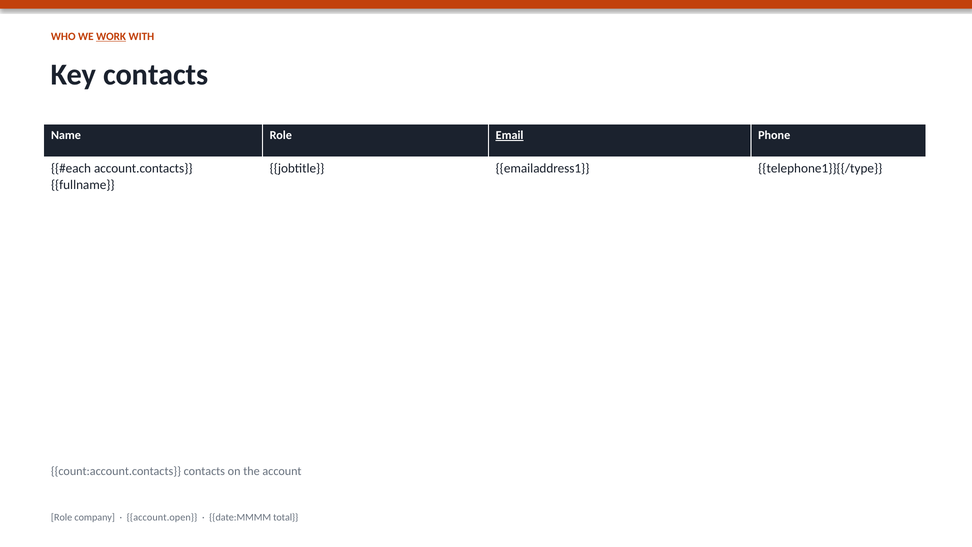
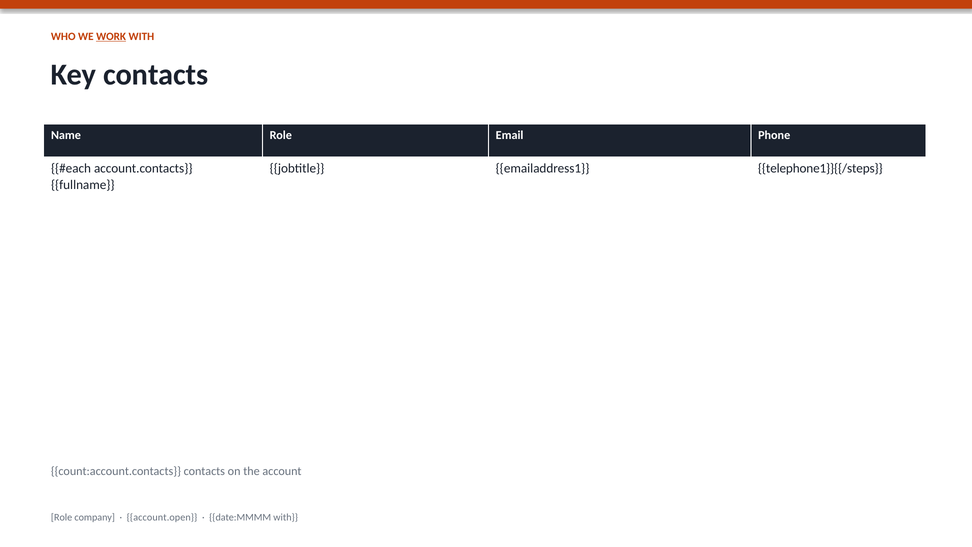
Email underline: present -> none
telephone1}}{{/type: telephone1}}{{/type -> telephone1}}{{/steps
date:MMMM total: total -> with
